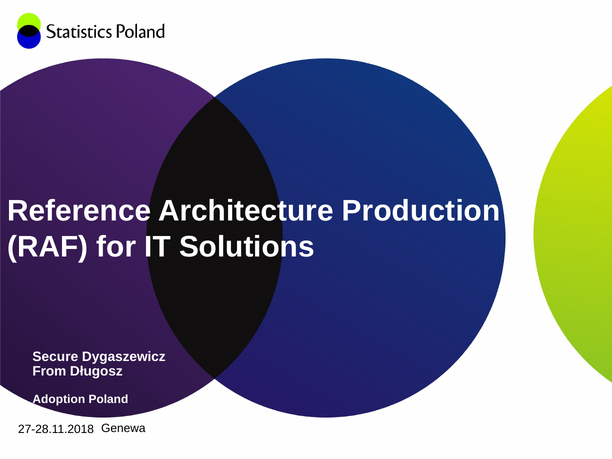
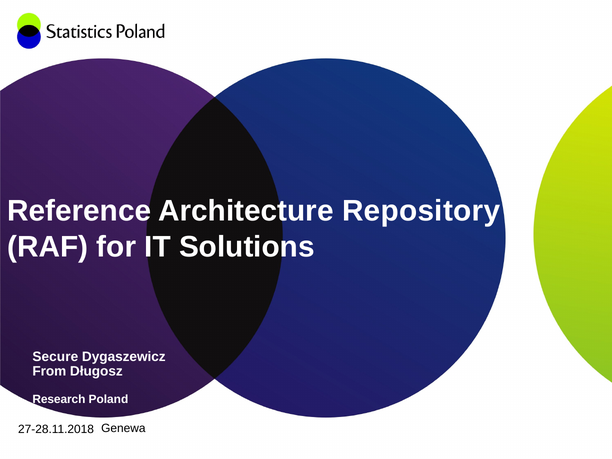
Production: Production -> Repository
Adoption: Adoption -> Research
